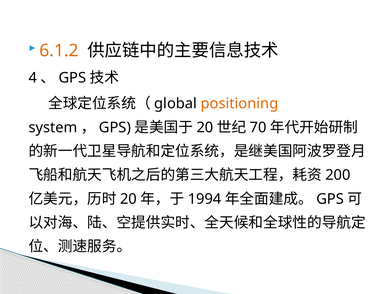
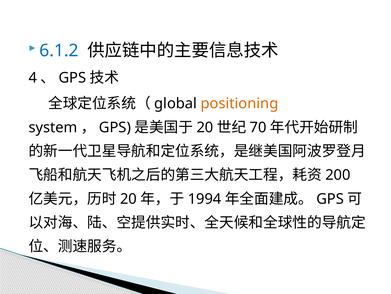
6.1.2 colour: orange -> blue
